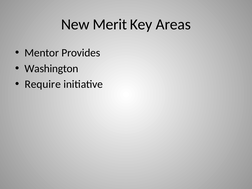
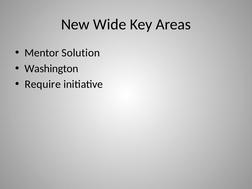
Merit: Merit -> Wide
Provides: Provides -> Solution
